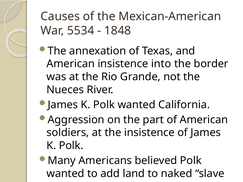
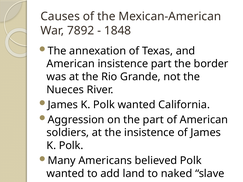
5534: 5534 -> 7892
insistence into: into -> part
